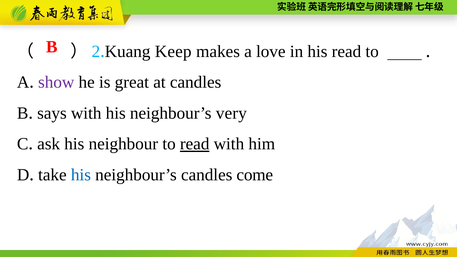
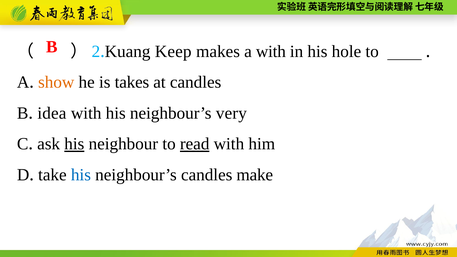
a love: love -> with
his read: read -> hole
show colour: purple -> orange
great: great -> takes
says: says -> idea
his at (74, 144) underline: none -> present
come: come -> make
